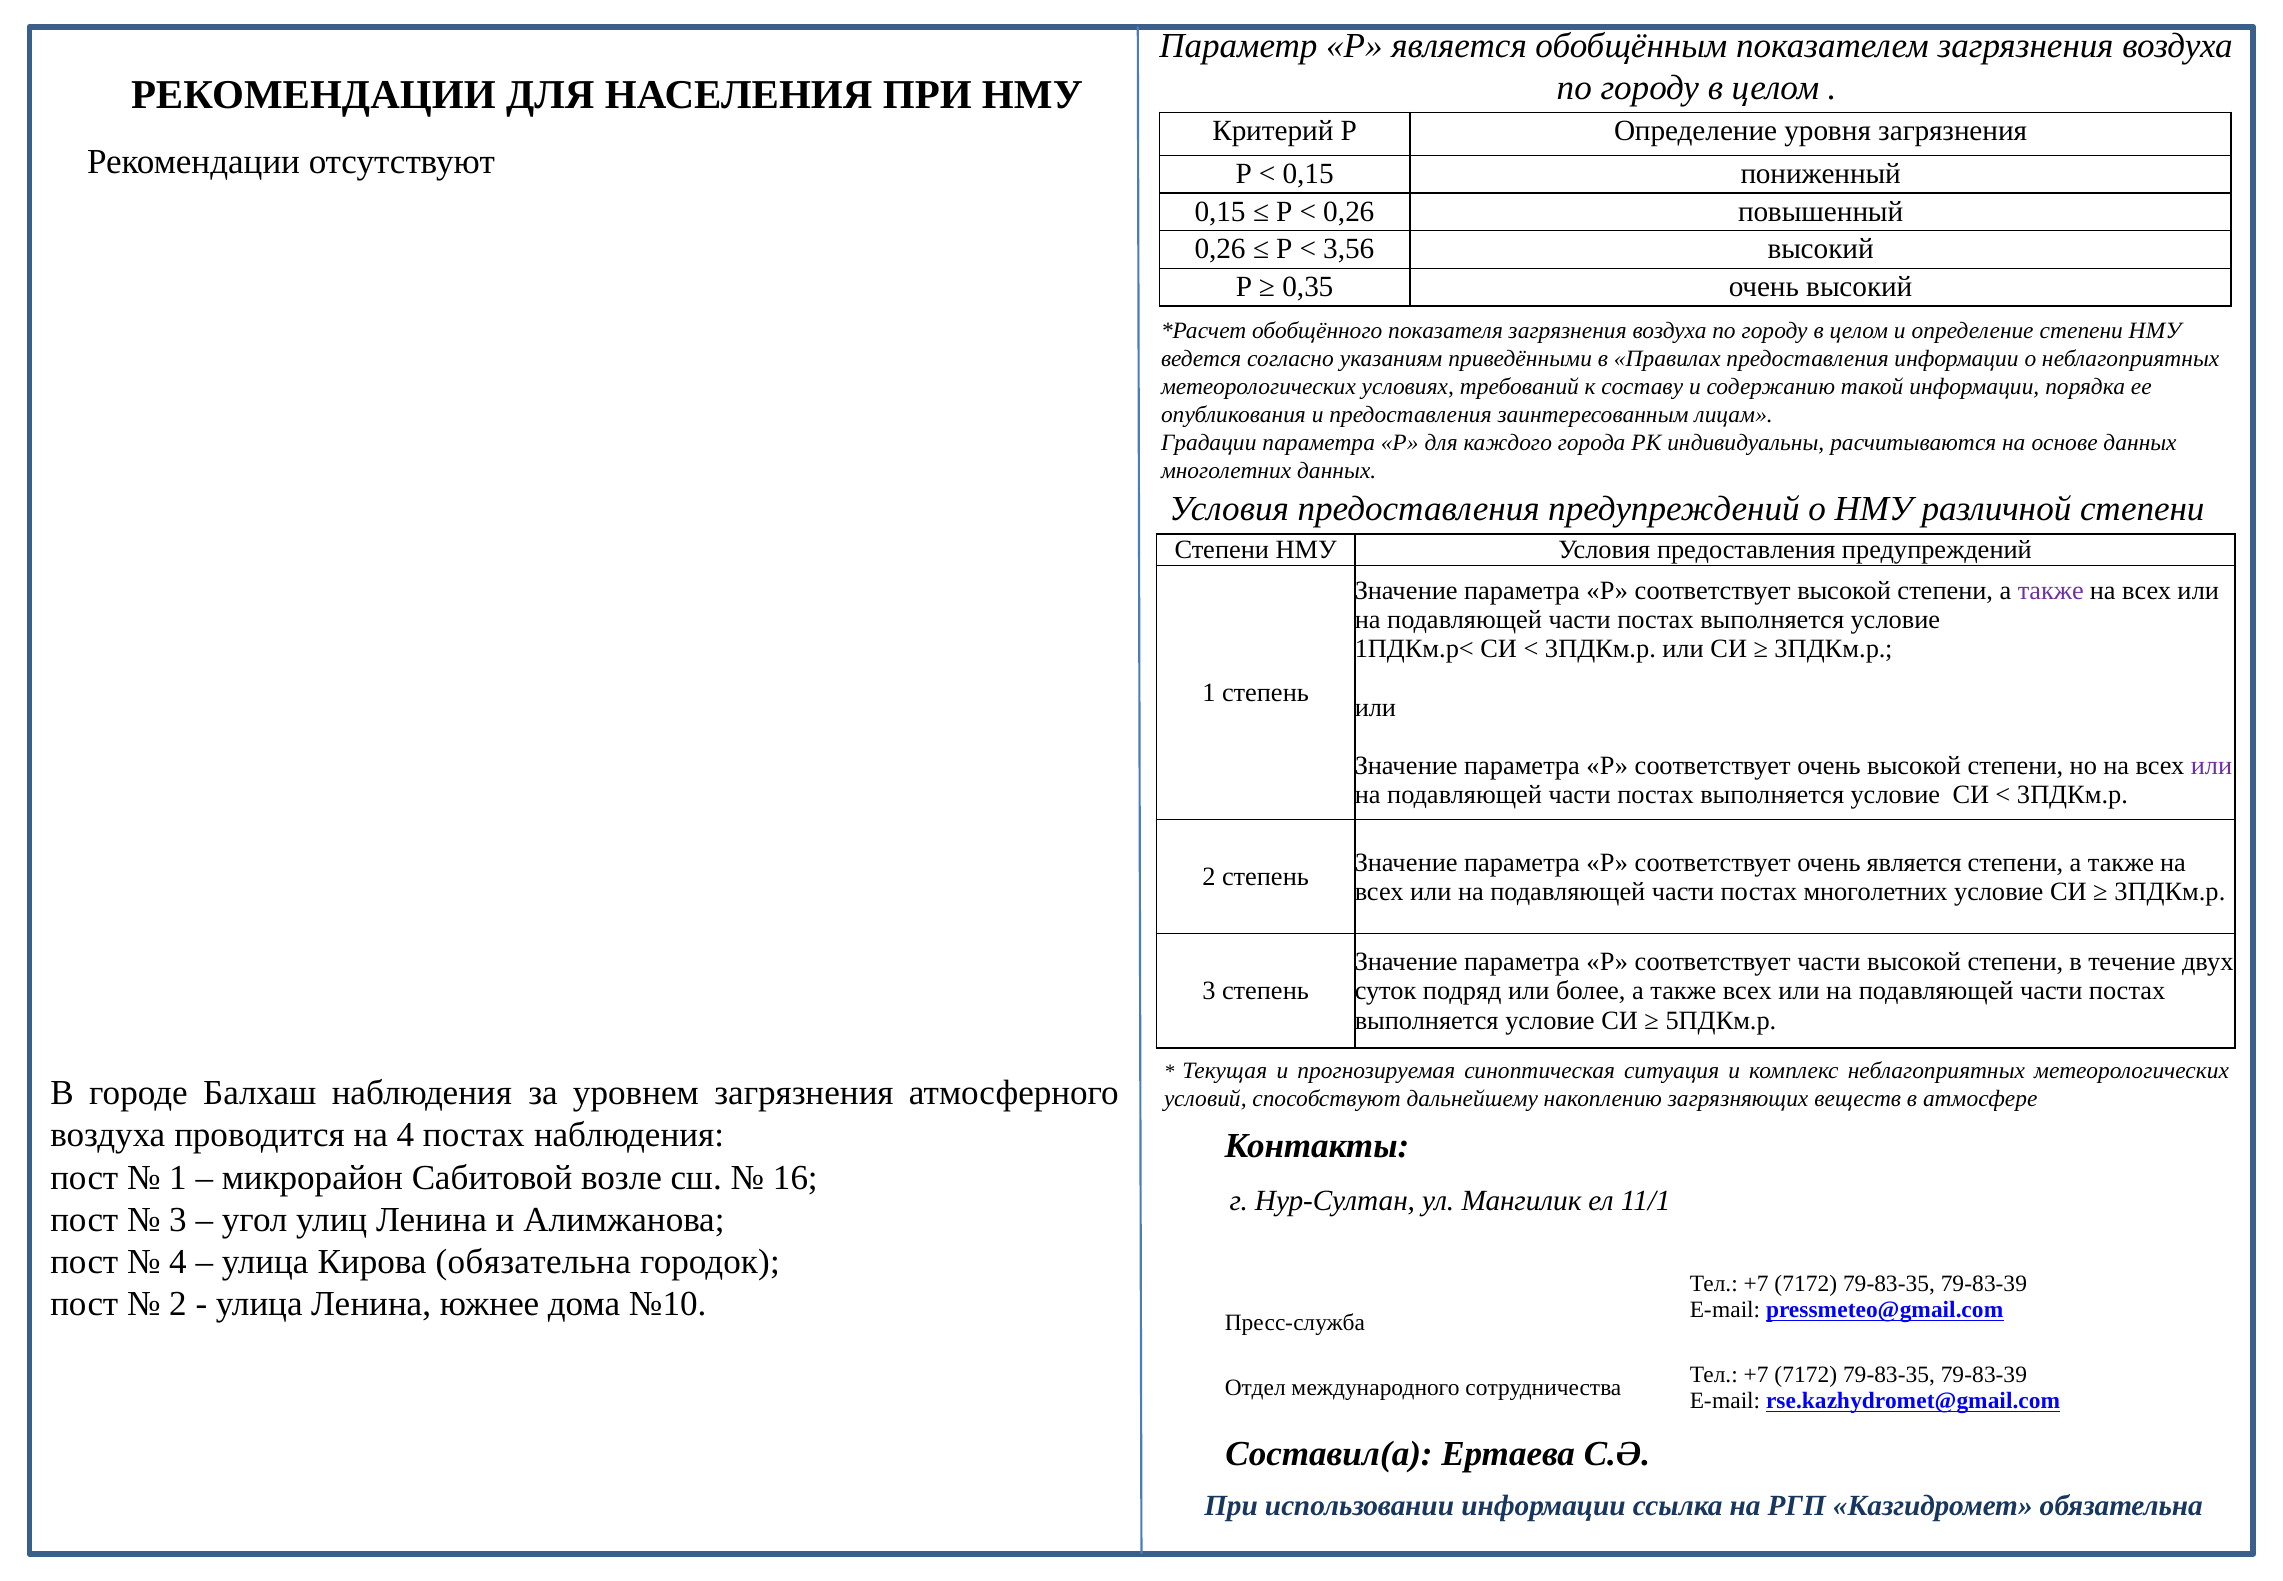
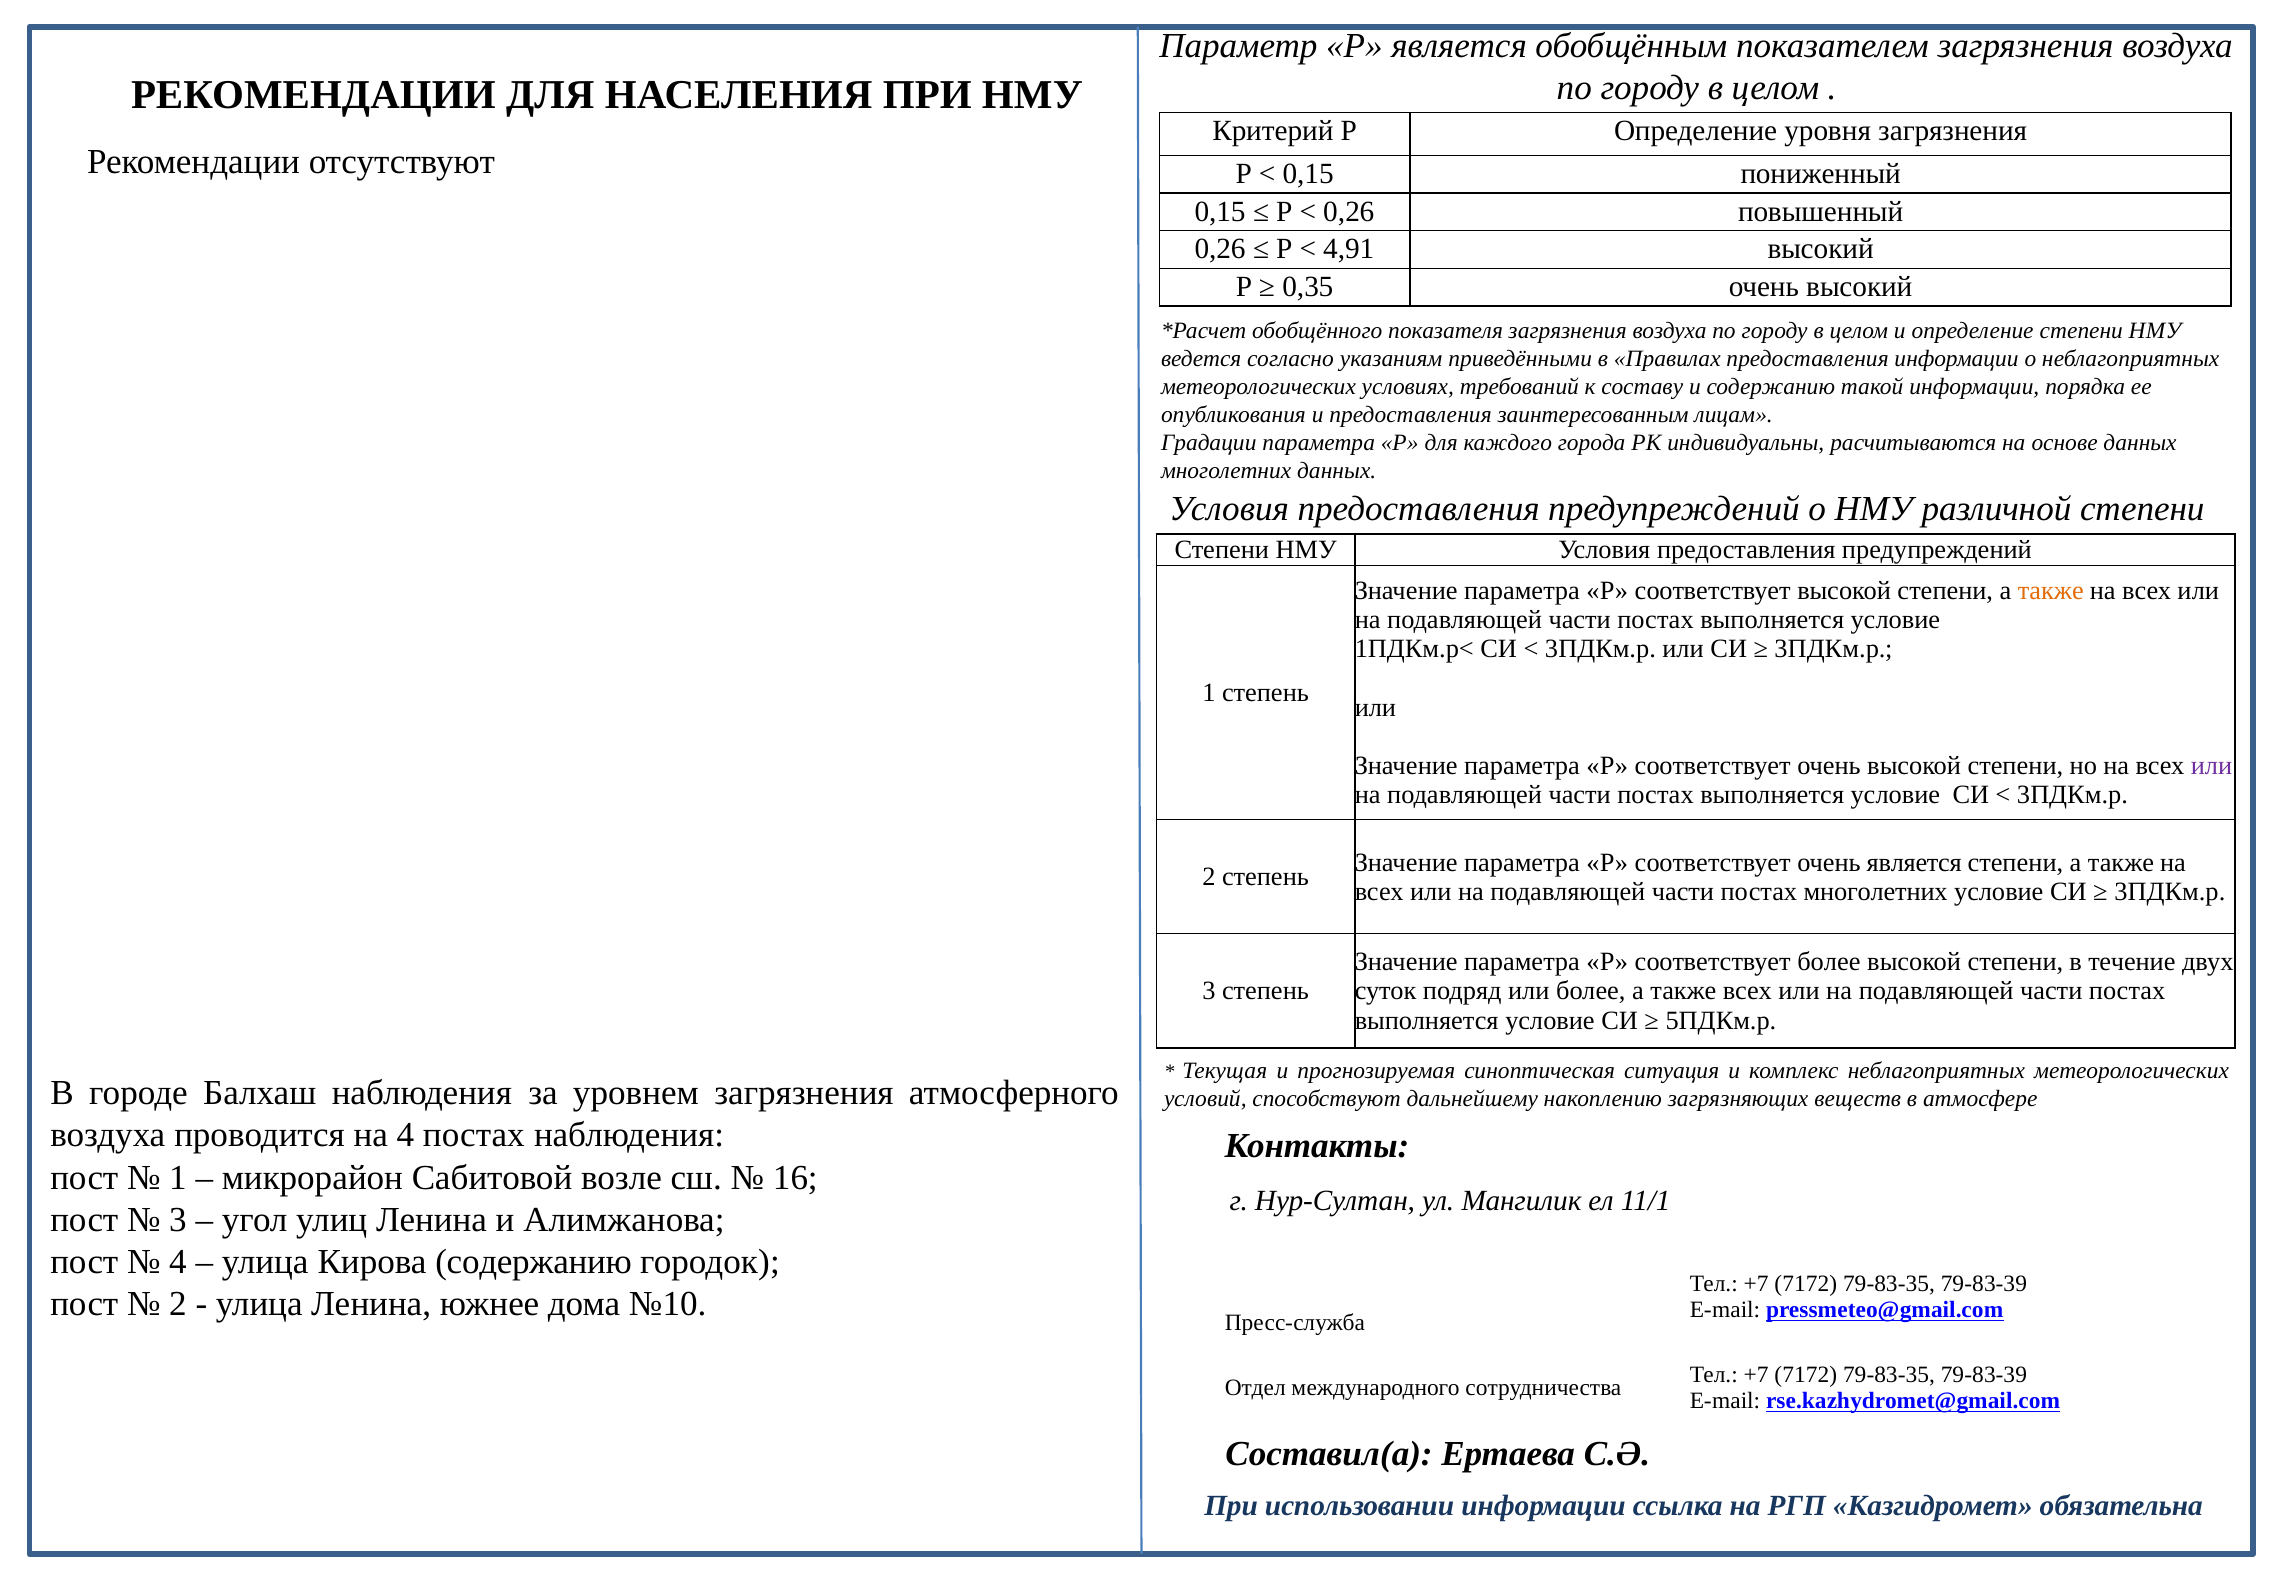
3,56: 3,56 -> 4,91
также at (2051, 590) colour: purple -> orange
соответствует части: части -> более
Кирова обязательна: обязательна -> содержанию
